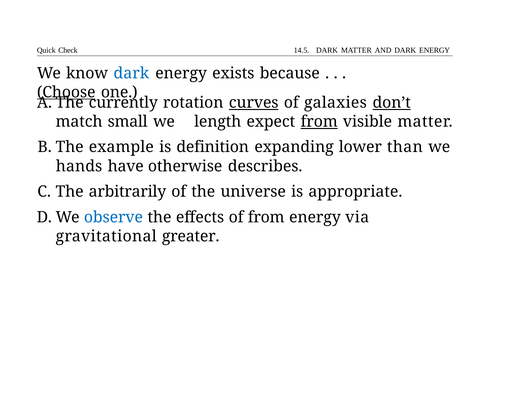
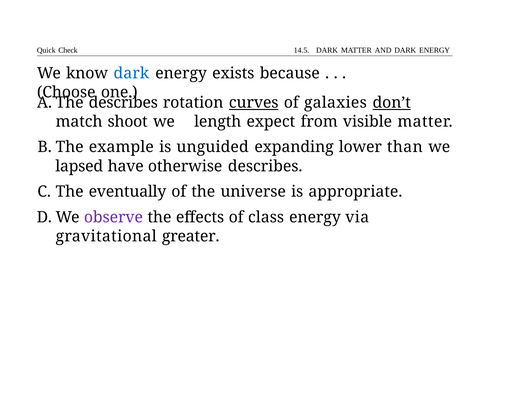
Choose underline: present -> none
currently at (123, 102): currently -> describes
small: small -> shoot
from at (319, 122) underline: present -> none
definition: definition -> unguided
hands: hands -> lapsed
arbitrarily: arbitrarily -> eventually
observe colour: blue -> purple
of from: from -> class
